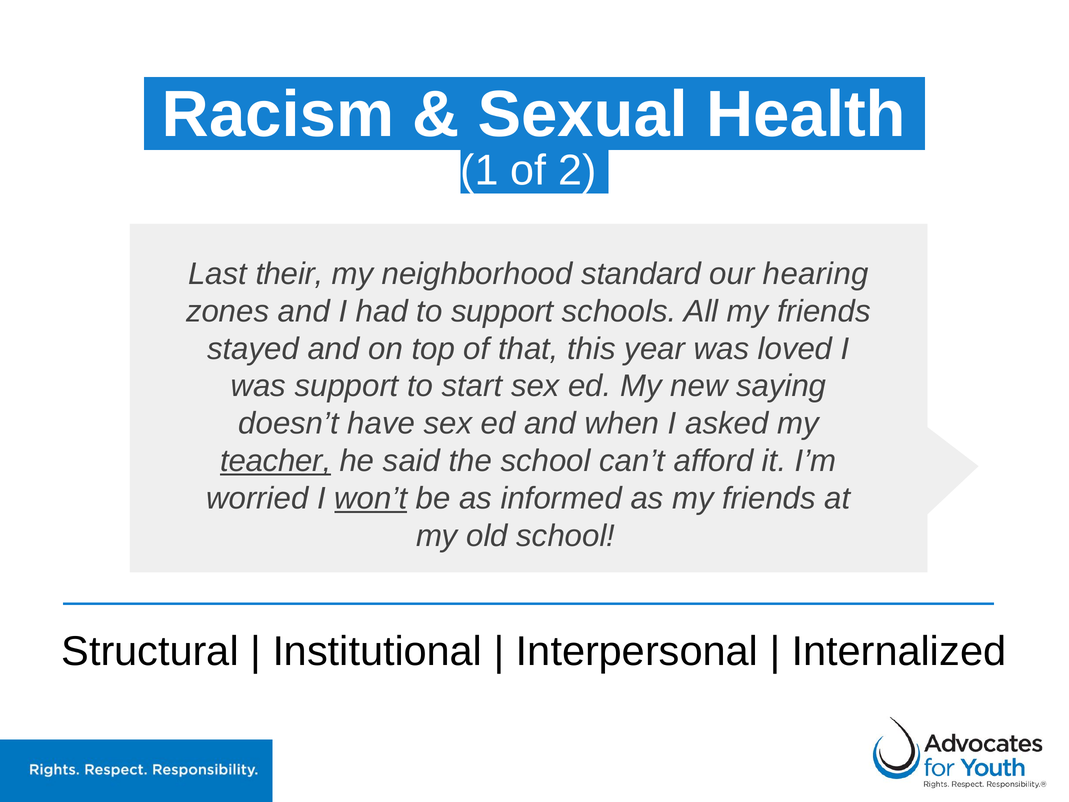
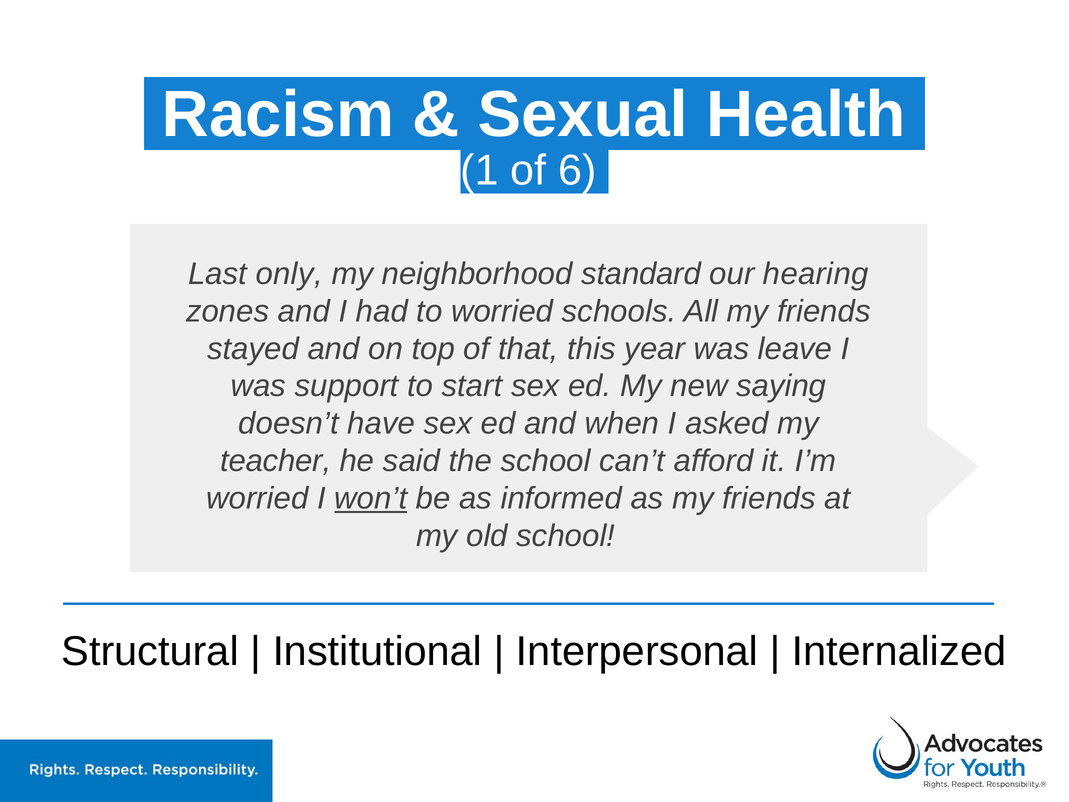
2: 2 -> 6
their: their -> only
to support: support -> worried
loved: loved -> leave
teacher underline: present -> none
